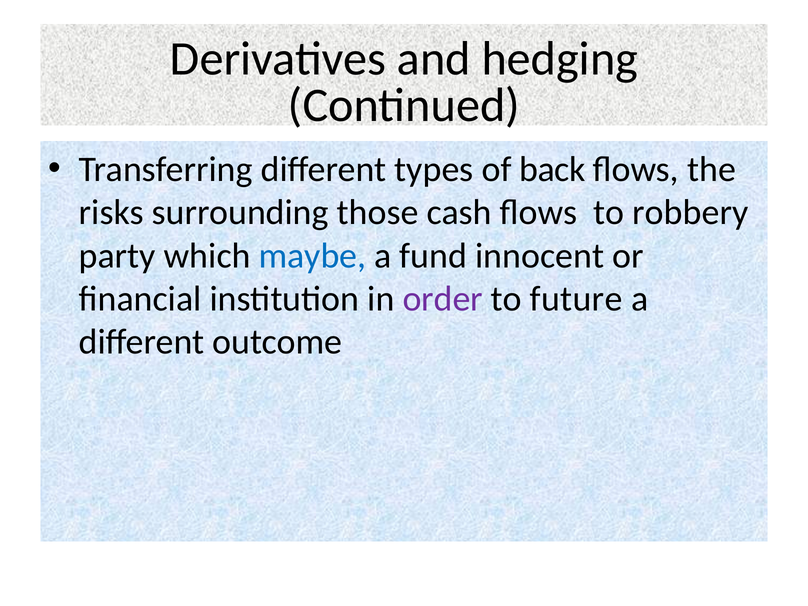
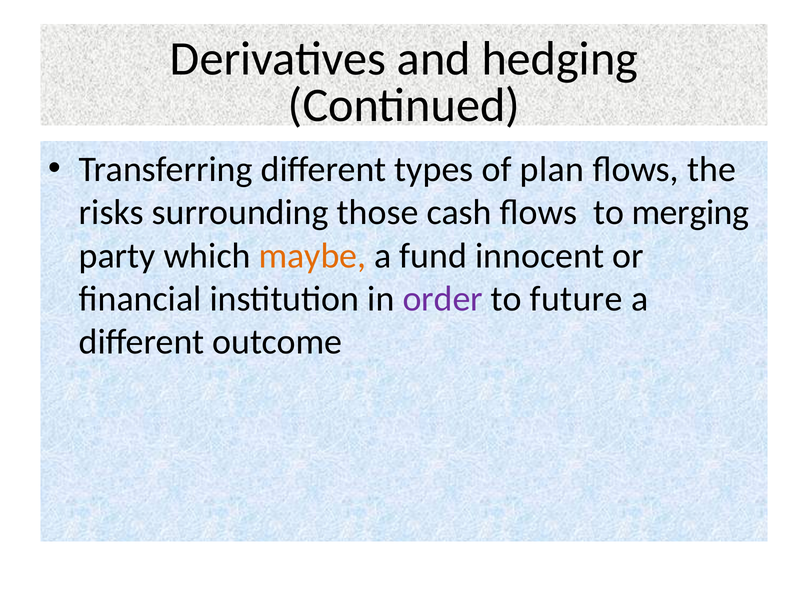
back: back -> plan
robbery: robbery -> merging
maybe colour: blue -> orange
